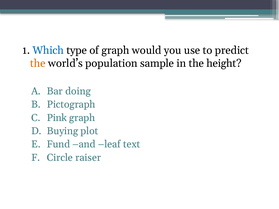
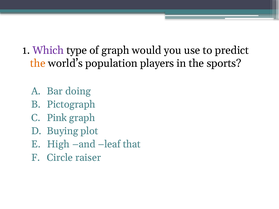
Which colour: blue -> purple
sample: sample -> players
height: height -> sports
Fund: Fund -> High
text: text -> that
